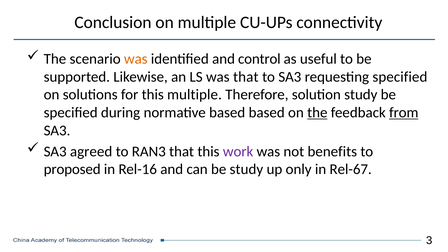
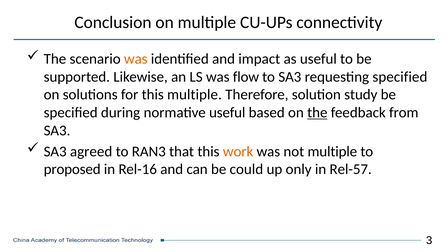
control: control -> impact
was that: that -> flow
normative based: based -> useful
from underline: present -> none
work colour: purple -> orange
not benefits: benefits -> multiple
be study: study -> could
Rel-67: Rel-67 -> Rel-57
